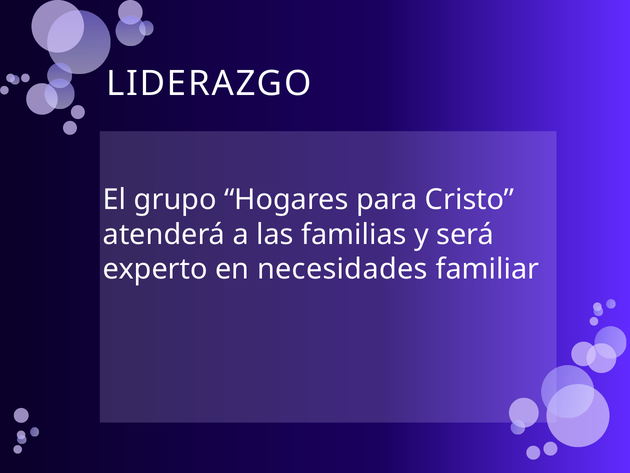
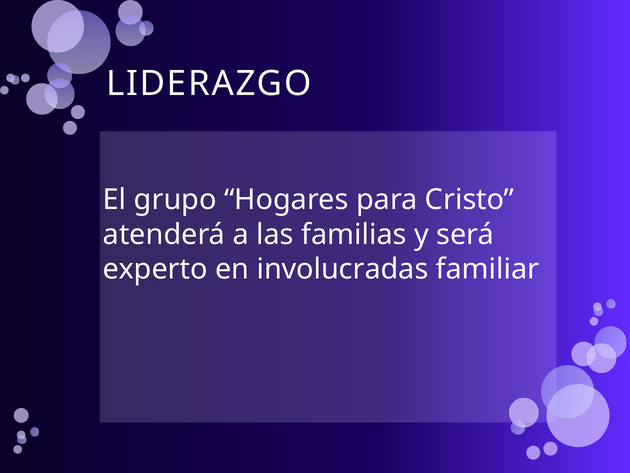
necesidades: necesidades -> involucradas
